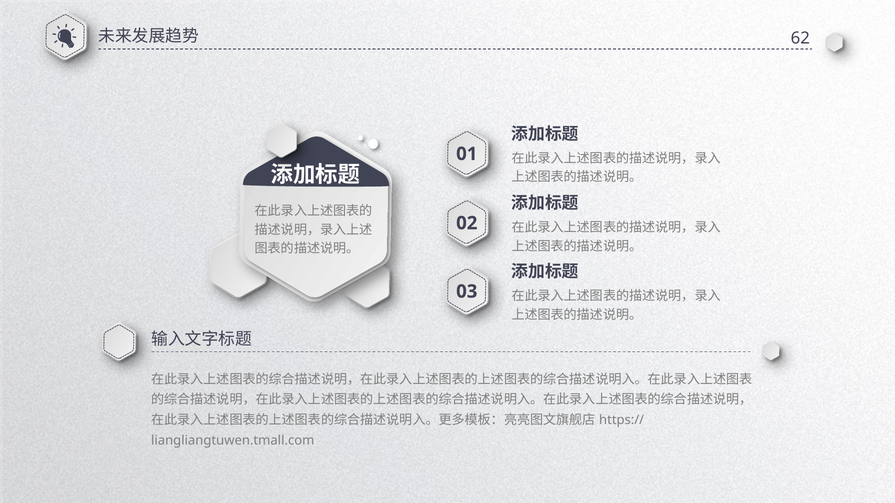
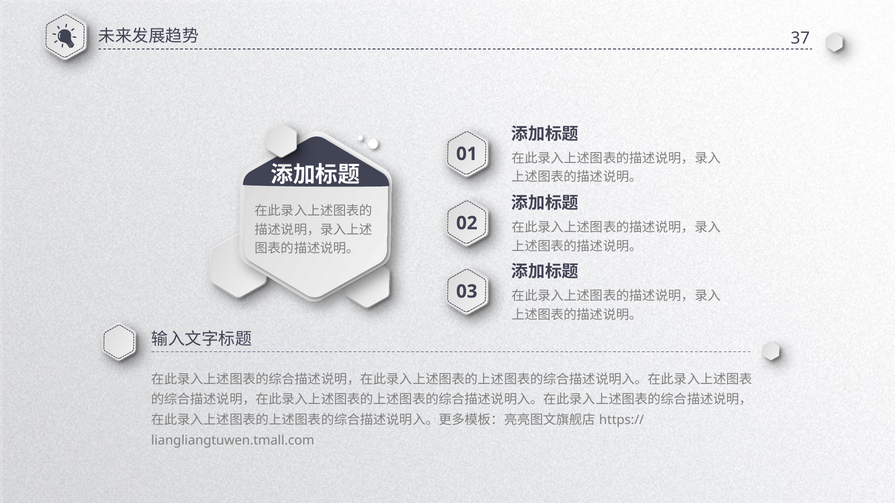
62: 62 -> 37
